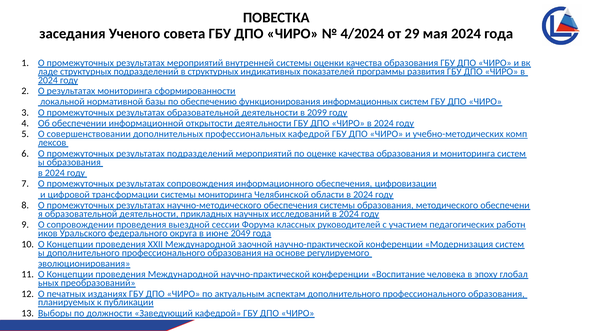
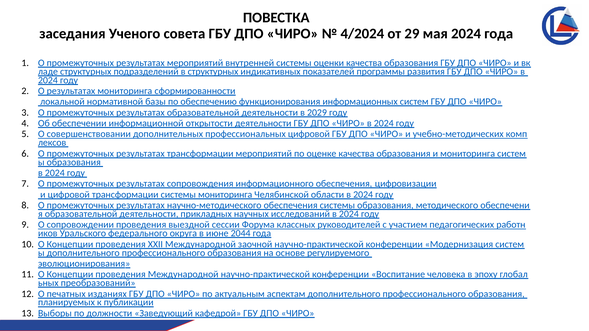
2099: 2099 -> 2029
профессиональных кафедрой: кафедрой -> цифровой
результатах подразделений: подразделений -> трансформации
2049: 2049 -> 2044
